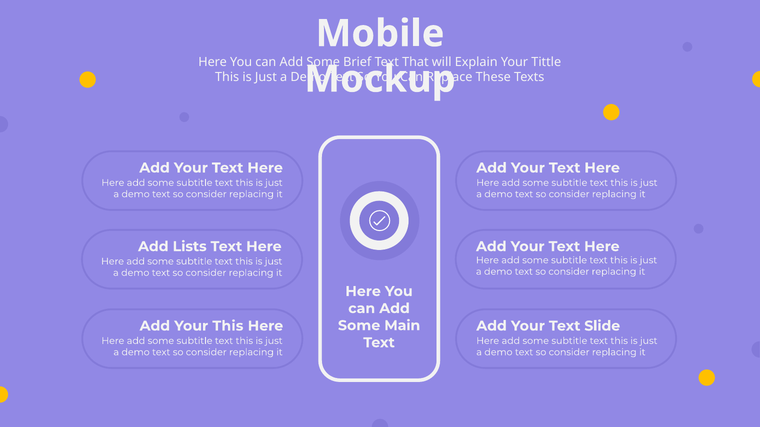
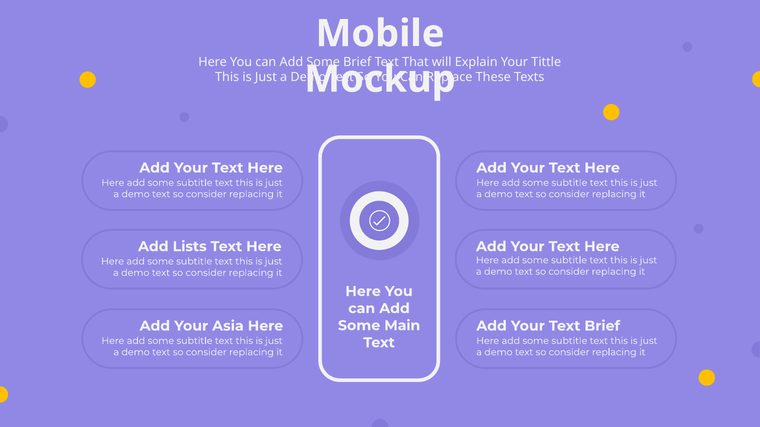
Your This: This -> Asia
Text Slide: Slide -> Brief
